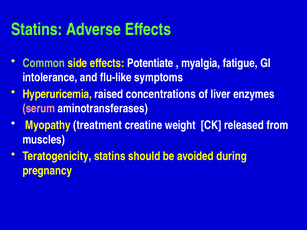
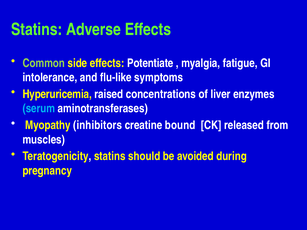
serum colour: pink -> light blue
treatment: treatment -> inhibitors
weight: weight -> bound
